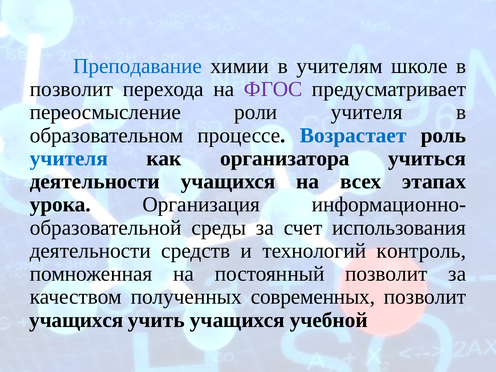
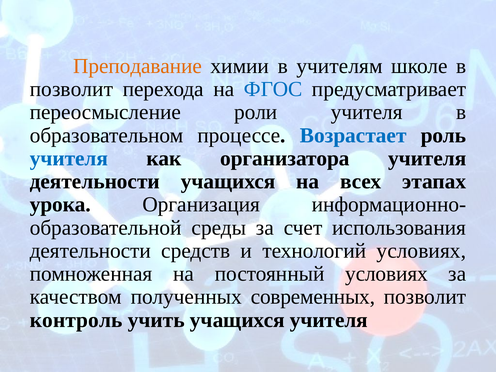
Преподавание colour: blue -> orange
ФГОС colour: purple -> blue
организатора учиться: учиться -> учителя
технологий контроль: контроль -> условиях
постоянный позволит: позволит -> условиях
учащихся at (76, 320): учащихся -> контроль
учащихся учебной: учебной -> учителя
